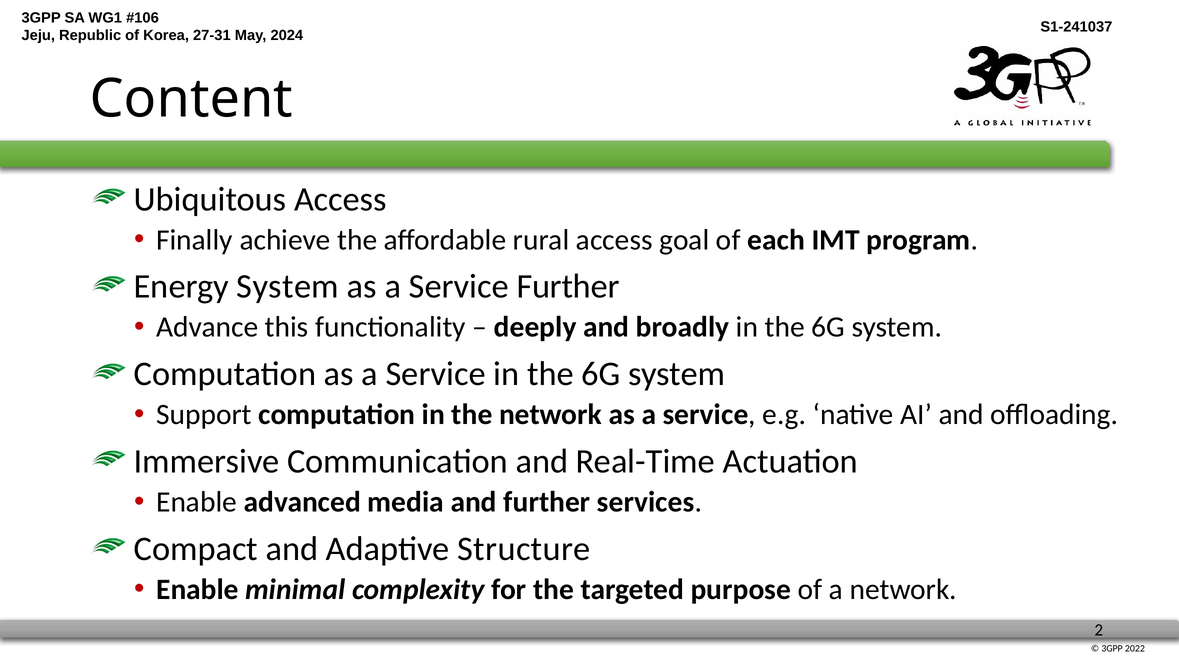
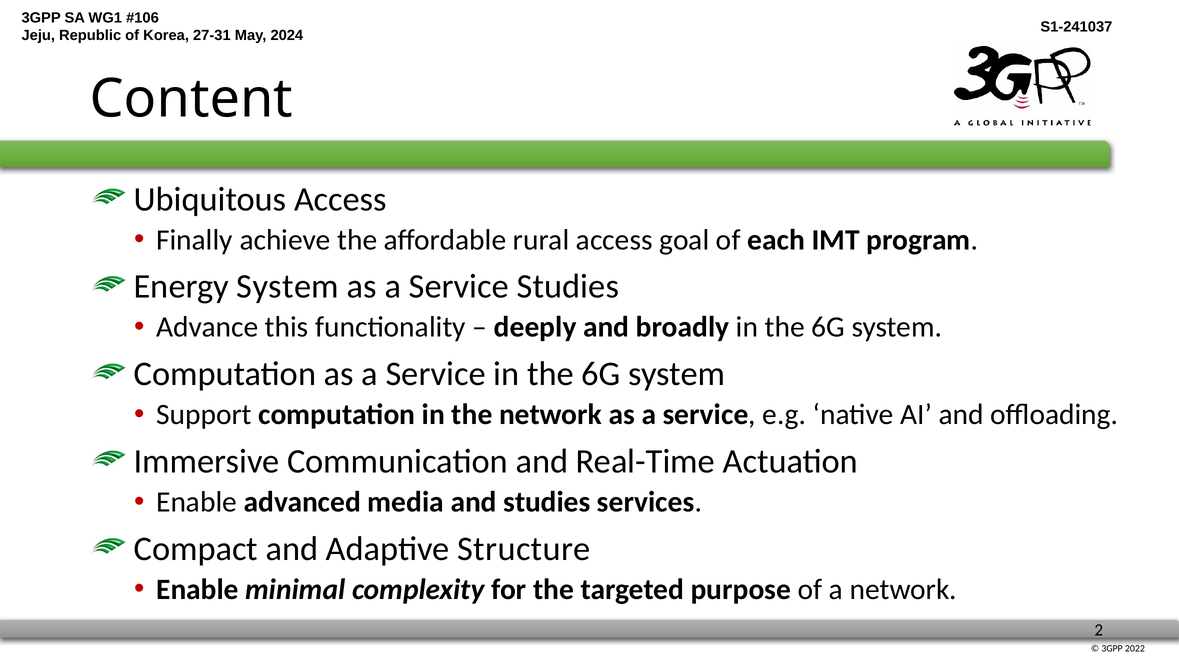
Service Further: Further -> Studies
and further: further -> studies
